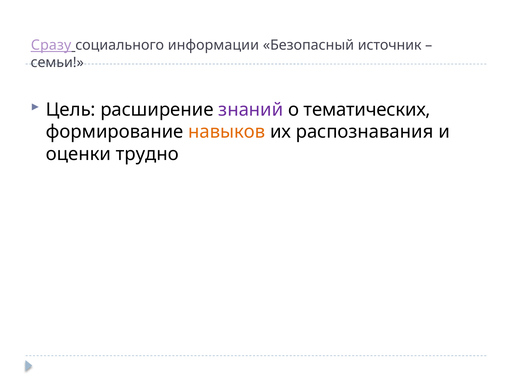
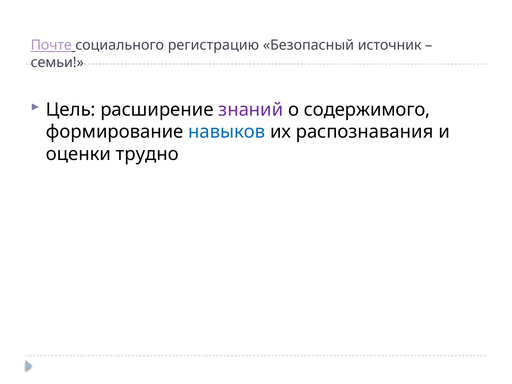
Сразу: Сразу -> Почте
информации: информации -> регистрацию
тематических: тематических -> содержимого
навыков colour: orange -> blue
